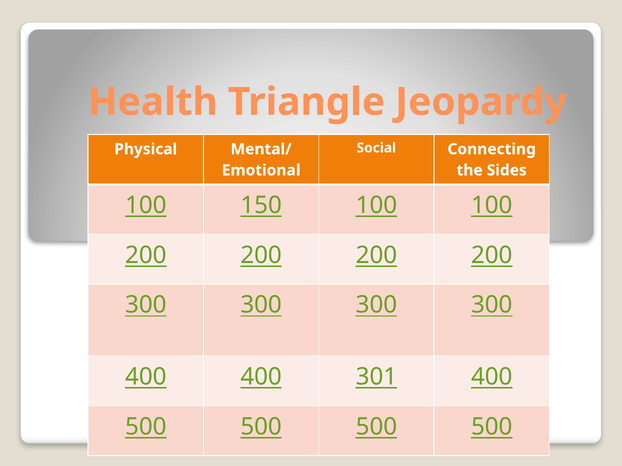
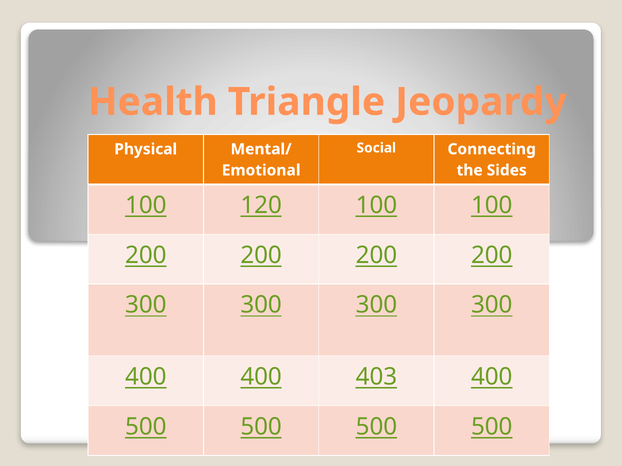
150: 150 -> 120
301: 301 -> 403
